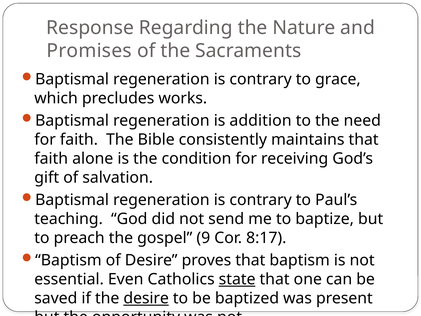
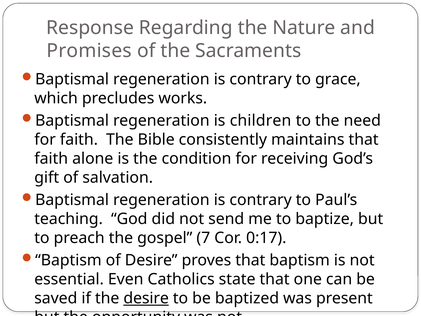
addition: addition -> children
9: 9 -> 7
8:17: 8:17 -> 0:17
state underline: present -> none
